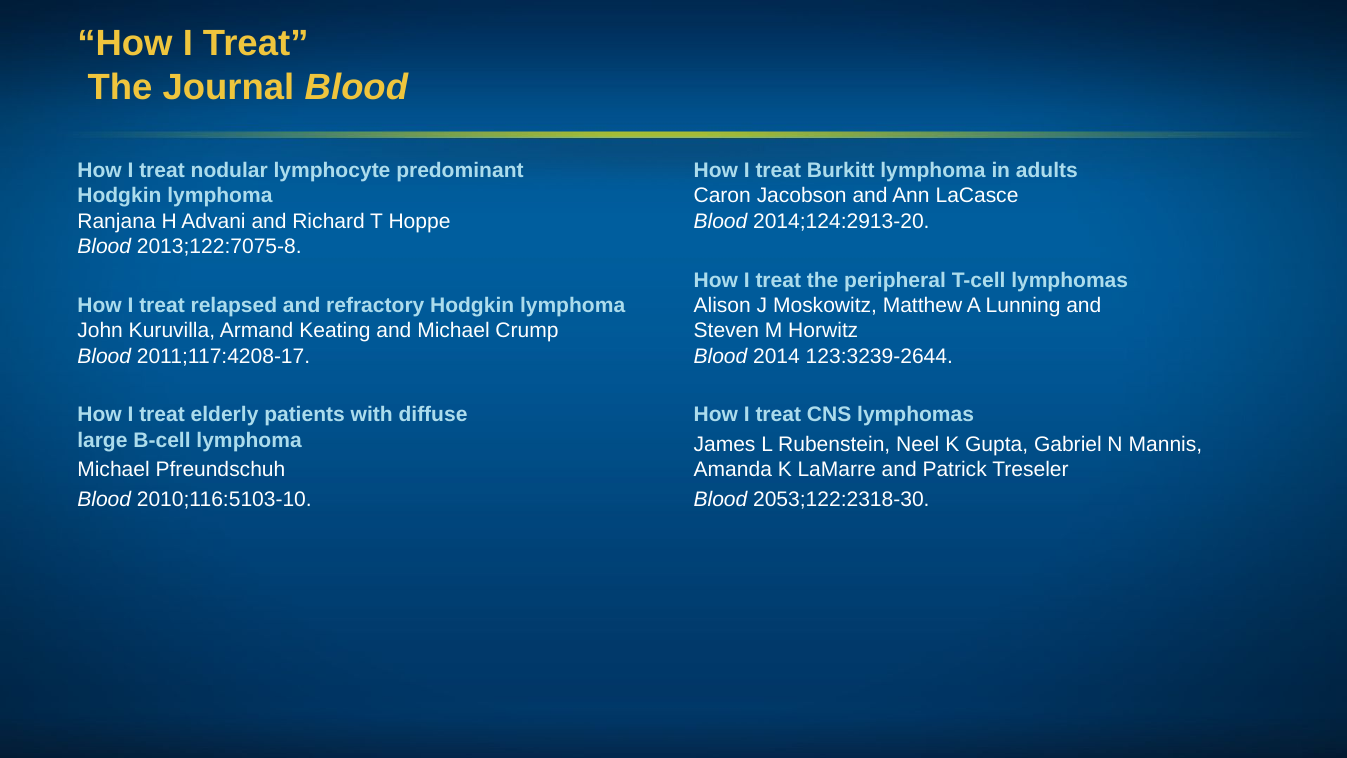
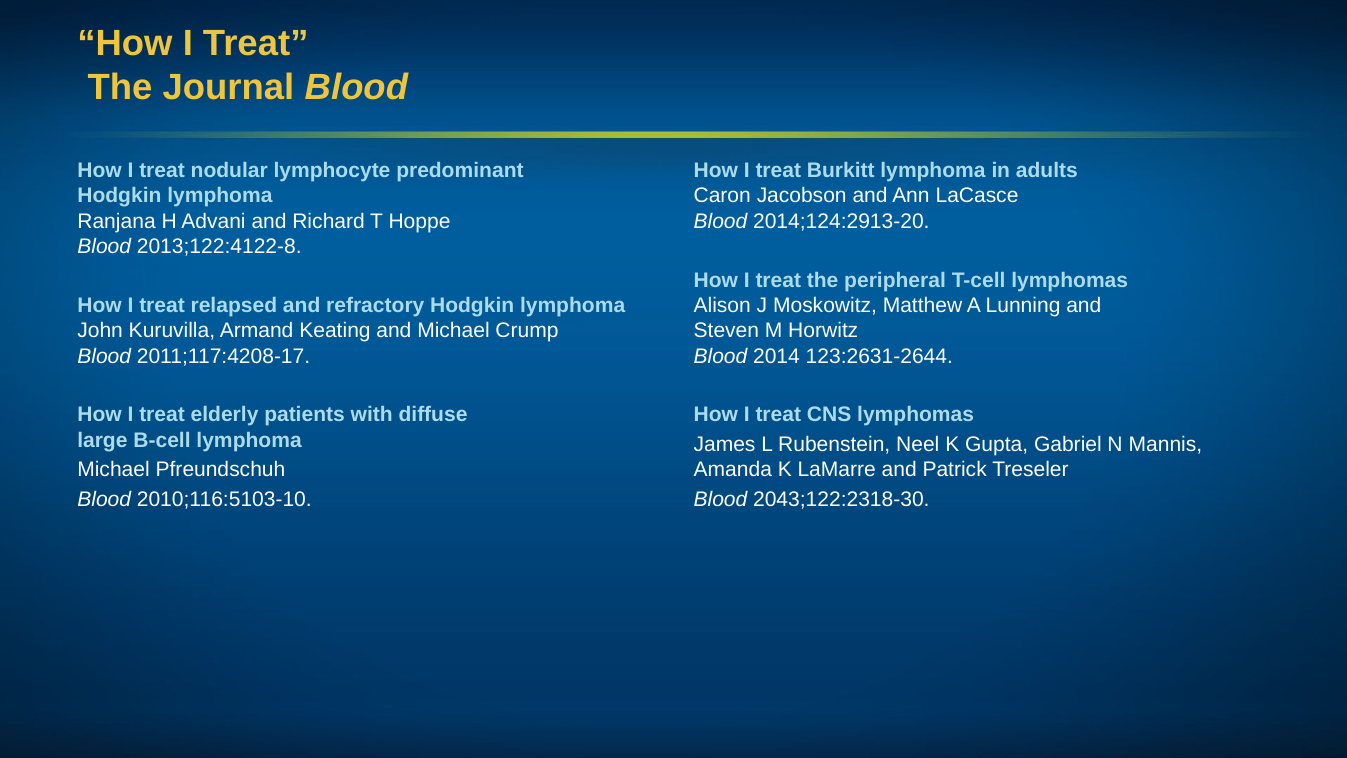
2013;122:7075-8: 2013;122:7075-8 -> 2013;122:4122-8
123:3239-2644: 123:3239-2644 -> 123:2631-2644
2053;122:2318-30: 2053;122:2318-30 -> 2043;122:2318-30
